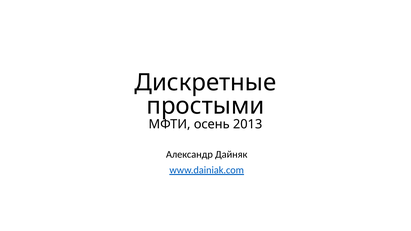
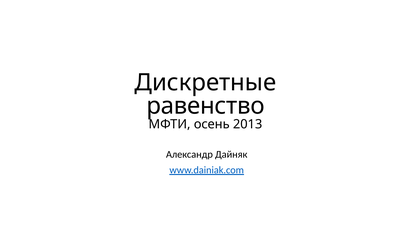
простыми: простыми -> равенство
